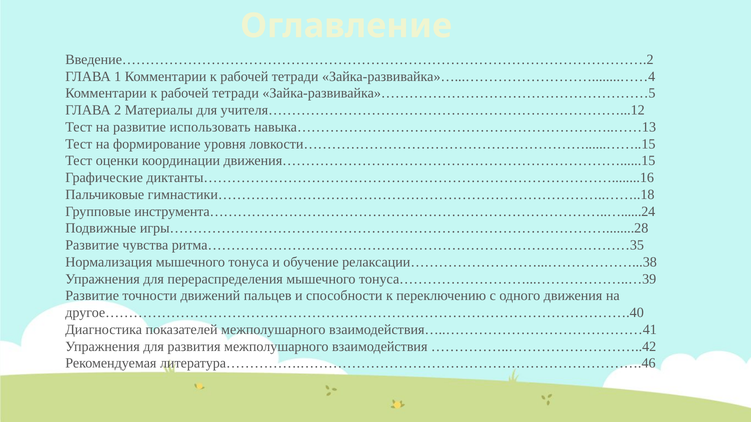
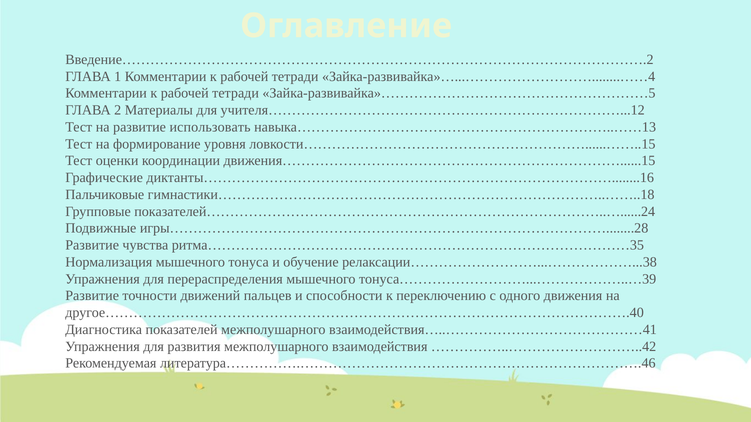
инструмента…………………………………………………………………………..…......24: инструмента…………………………………………………………………………..…......24 -> показателей…………………………………………………………………………..…......24
